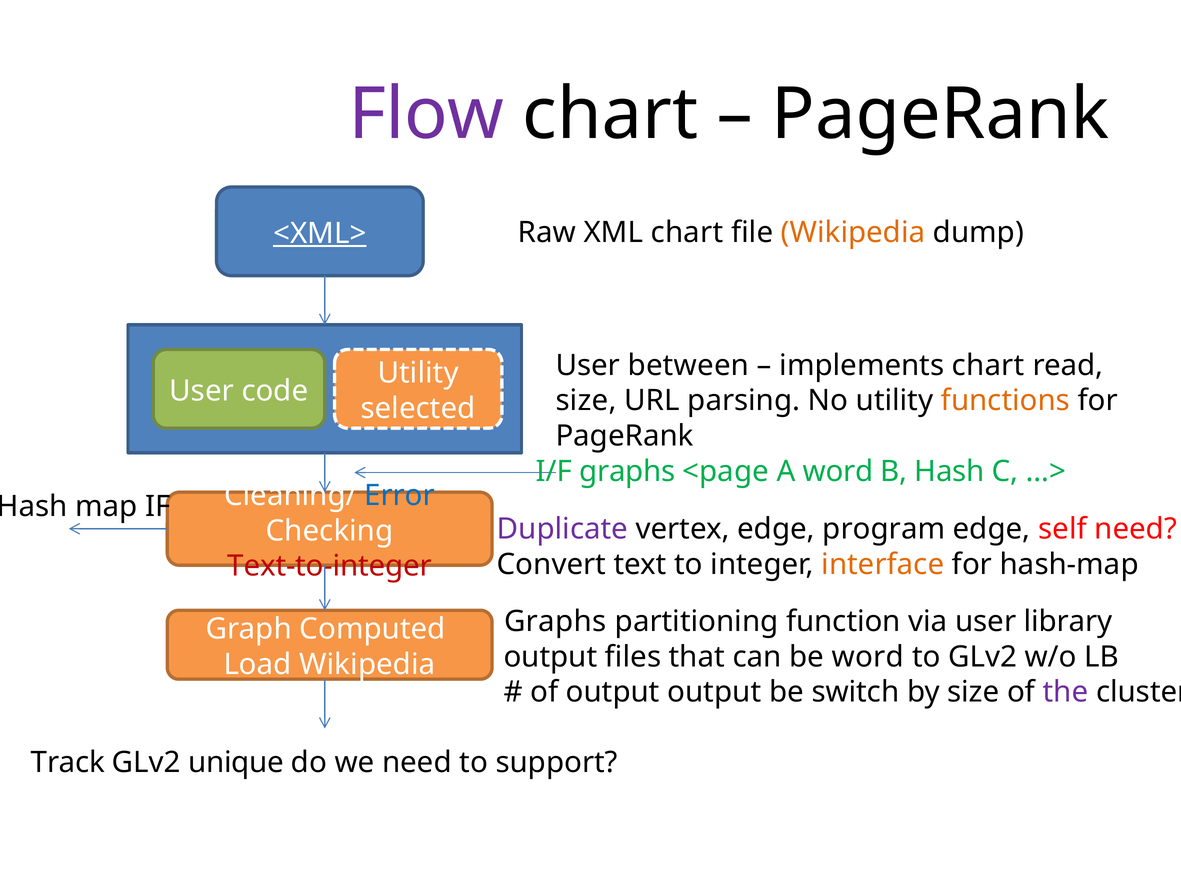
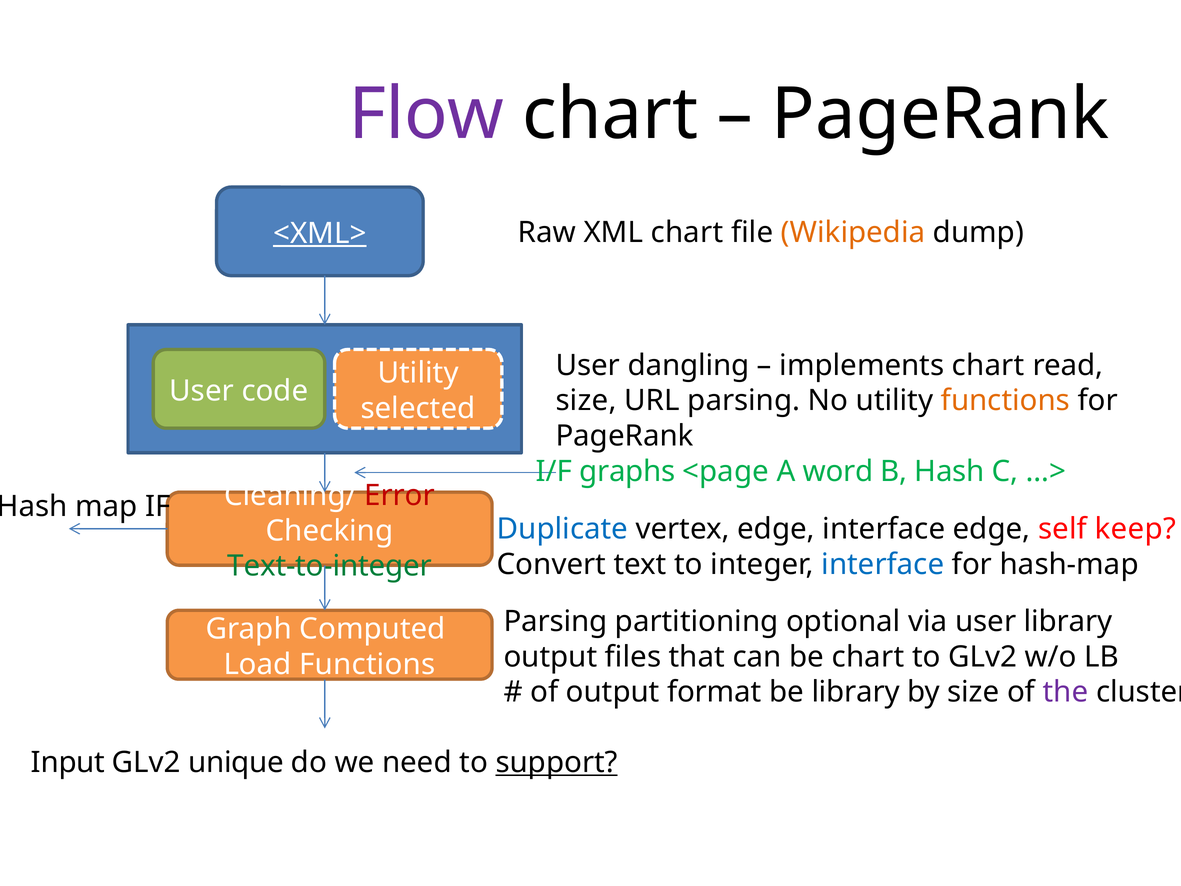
between: between -> dangling
Error colour: blue -> red
Duplicate colour: purple -> blue
edge program: program -> interface
self need: need -> keep
interface at (883, 564) colour: orange -> blue
Text-to-integer colour: red -> green
Graphs at (555, 621): Graphs -> Parsing
function: function -> optional
be word: word -> chart
Load Wikipedia: Wikipedia -> Functions
output output: output -> format
be switch: switch -> library
Track: Track -> Input
support underline: none -> present
